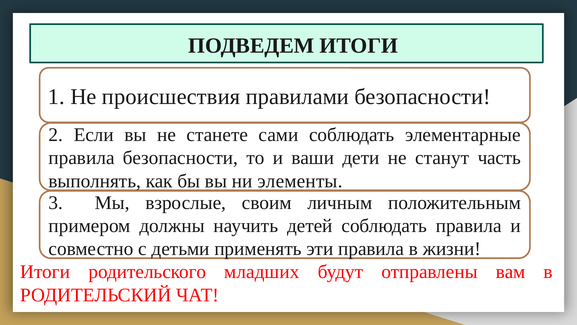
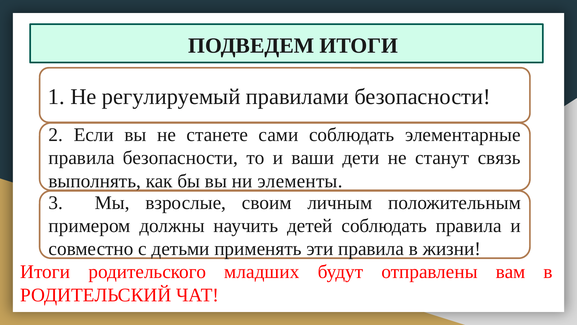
происшествия: происшествия -> регулируемый
часть: часть -> связь
